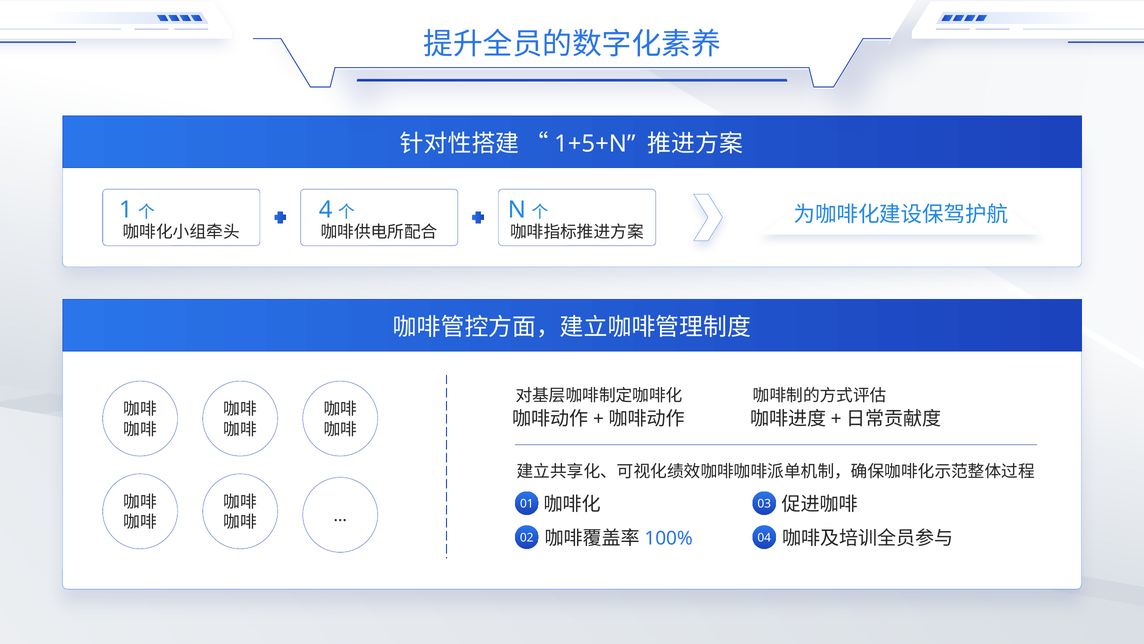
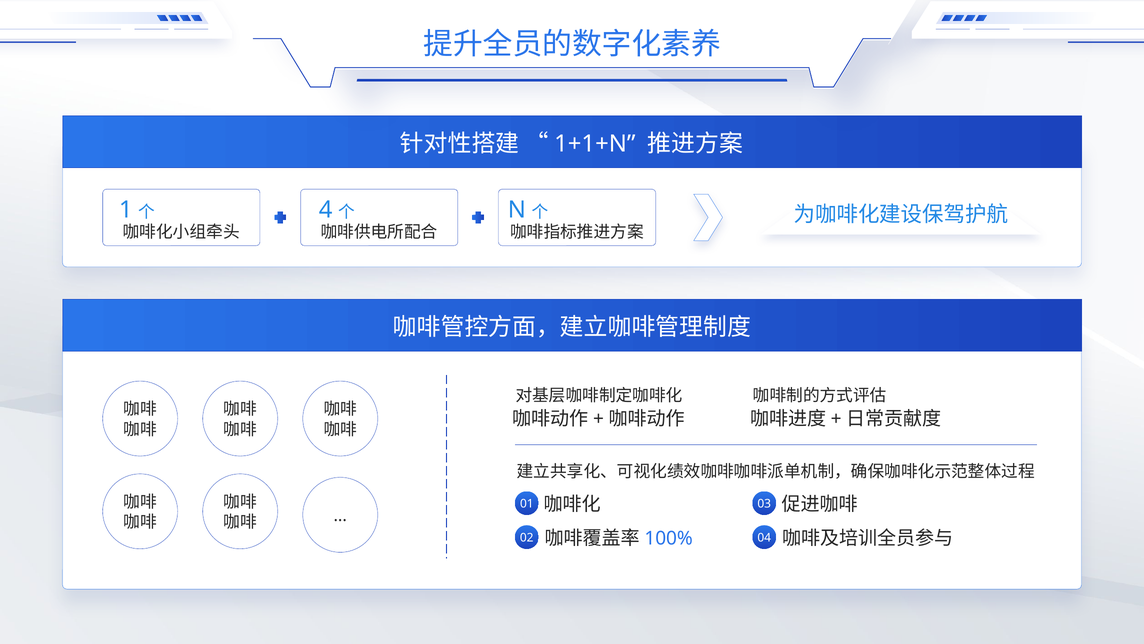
1+5+N: 1+5+N -> 1+1+N
